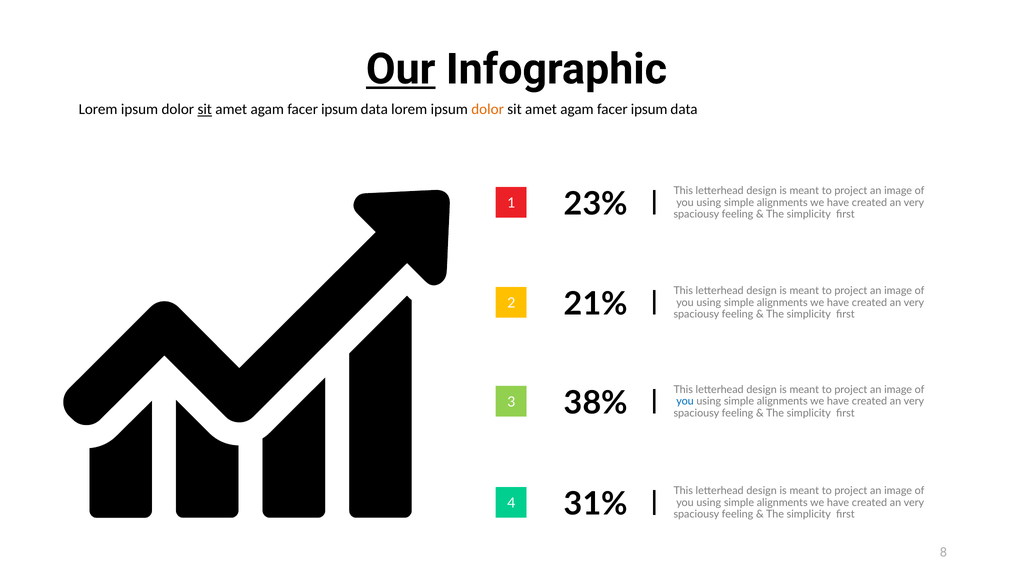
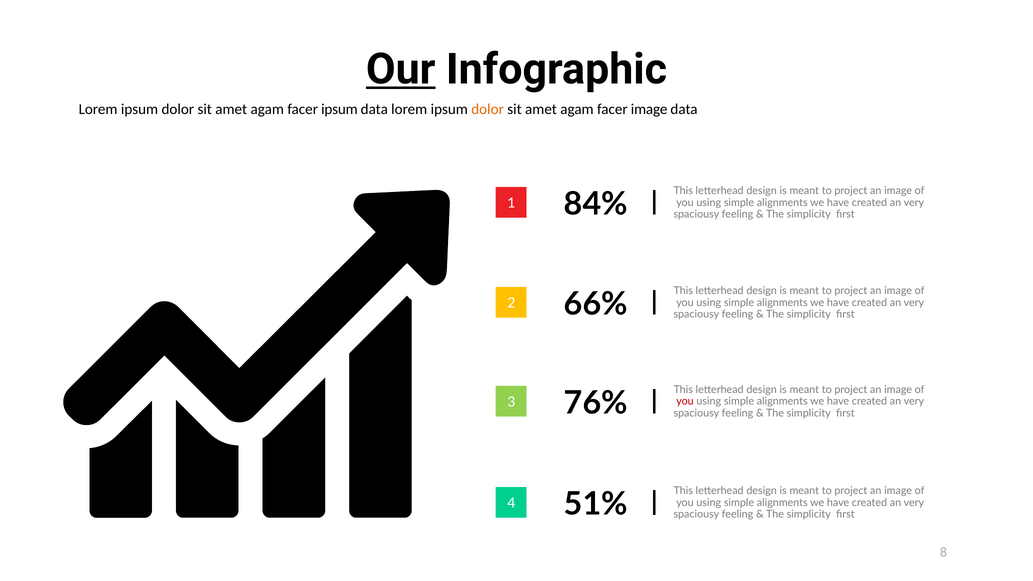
sit at (205, 109) underline: present -> none
ipsum at (649, 109): ipsum -> image
23%: 23% -> 84%
21%: 21% -> 66%
38%: 38% -> 76%
you at (685, 401) colour: blue -> red
31%: 31% -> 51%
